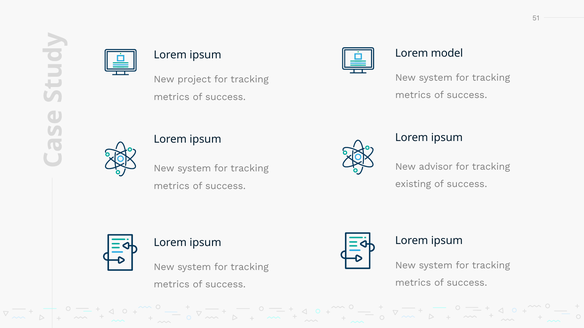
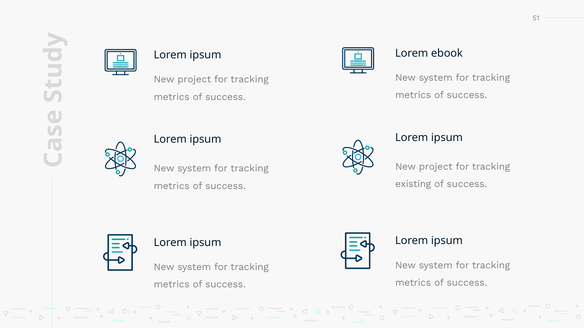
model: model -> ebook
advisor at (436, 167): advisor -> project
